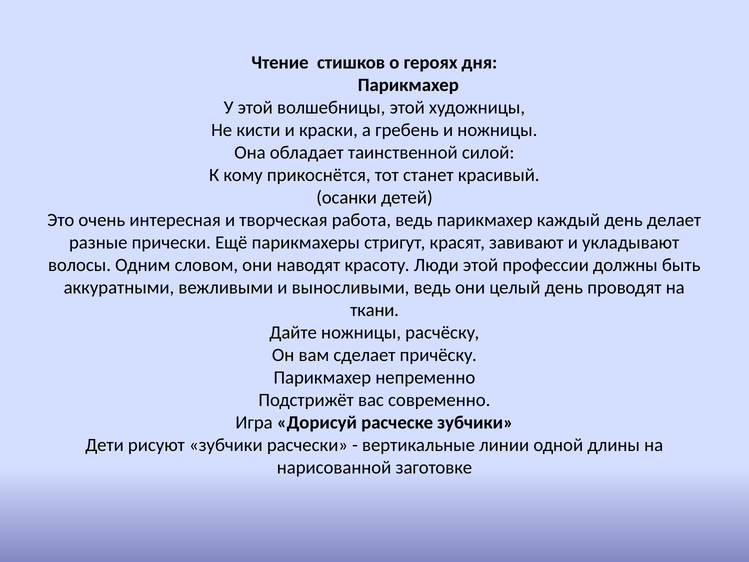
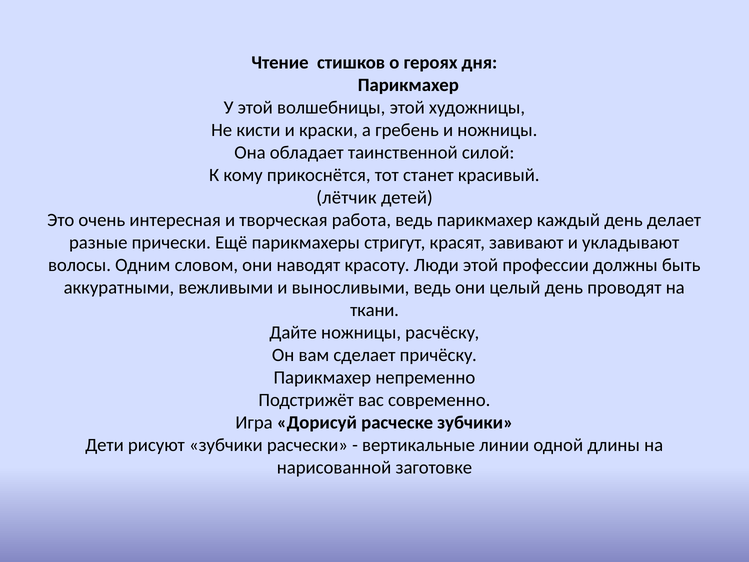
осанки: осанки -> лётчик
